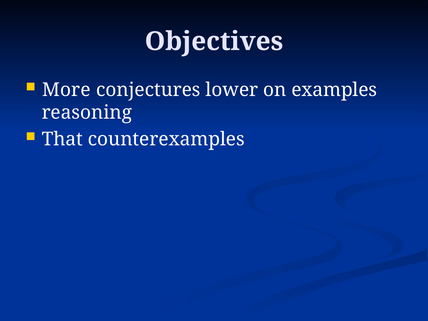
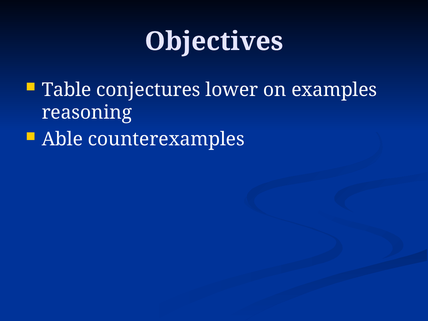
More: More -> Table
That: That -> Able
